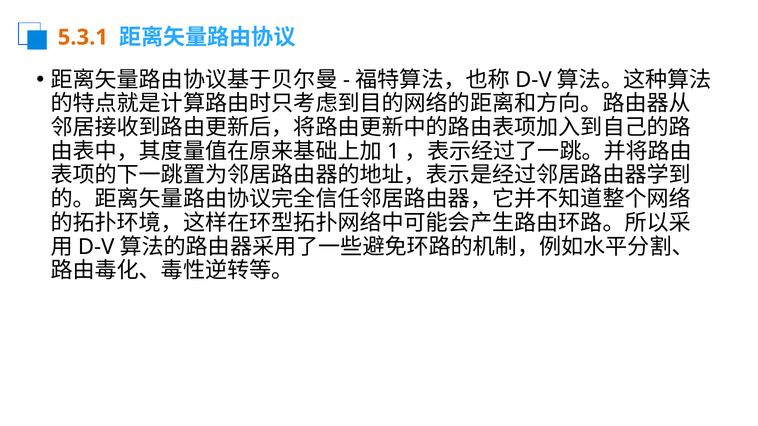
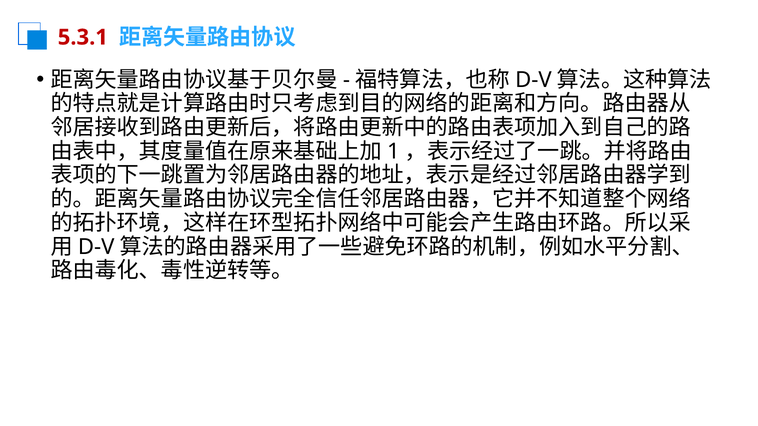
5.3.1 colour: orange -> red
